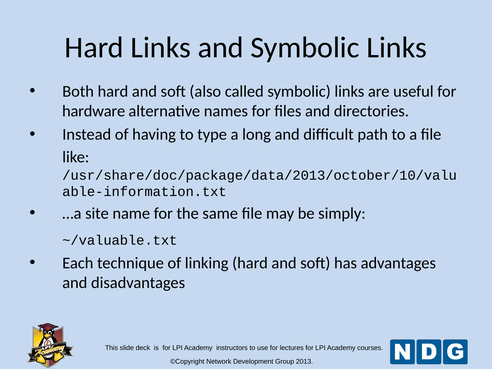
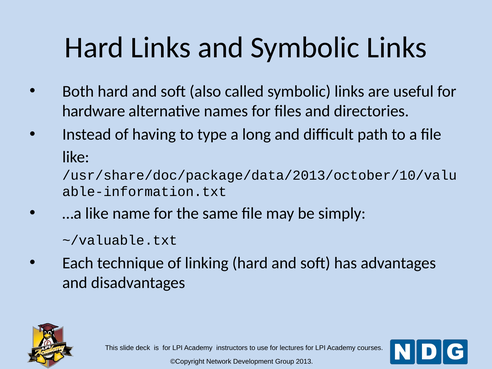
…a site: site -> like
